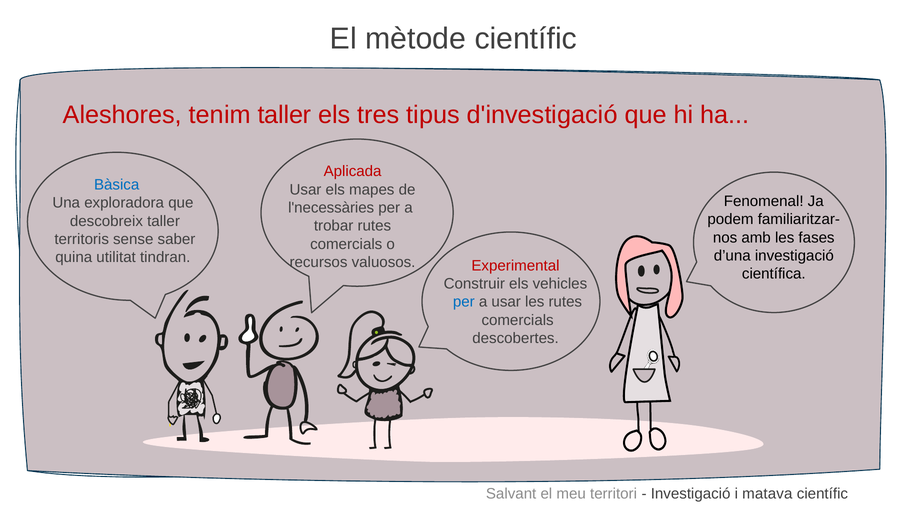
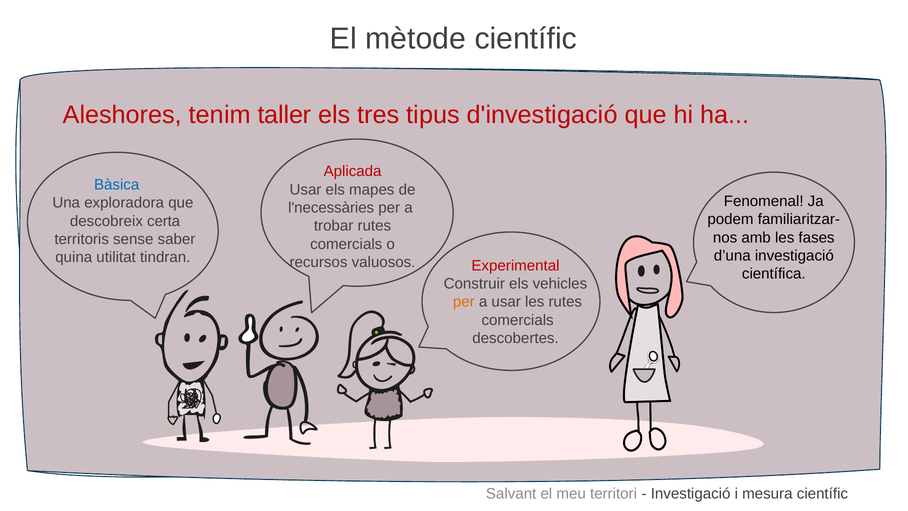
descobreix taller: taller -> certa
per at (464, 302) colour: blue -> orange
matava: matava -> mesura
